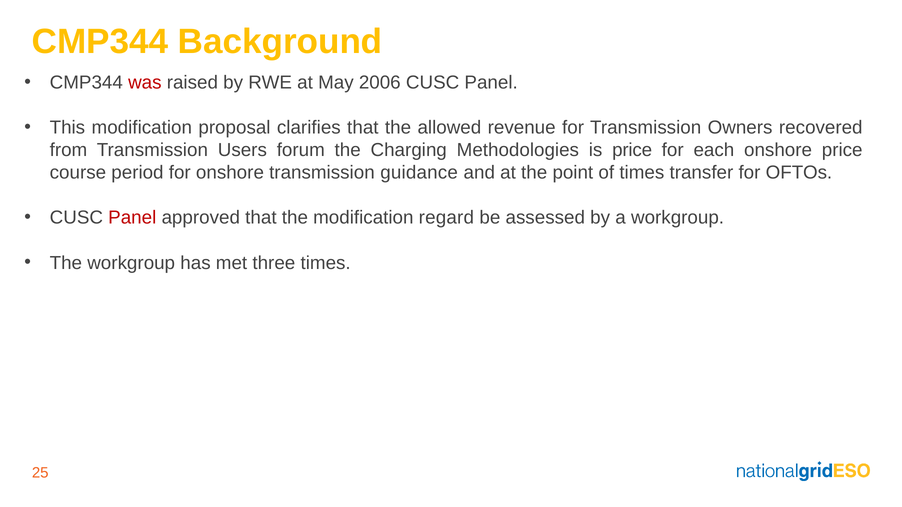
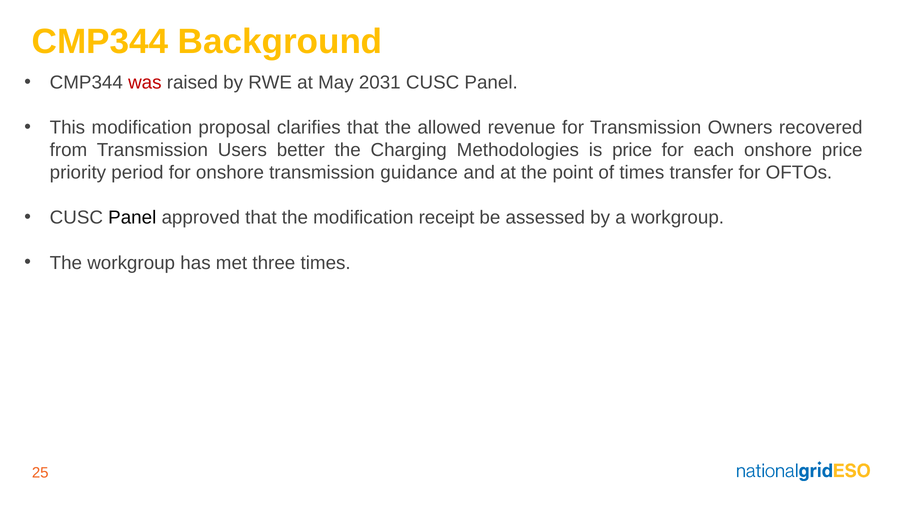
2006: 2006 -> 2031
forum: forum -> better
course: course -> priority
Panel at (132, 218) colour: red -> black
regard: regard -> receipt
